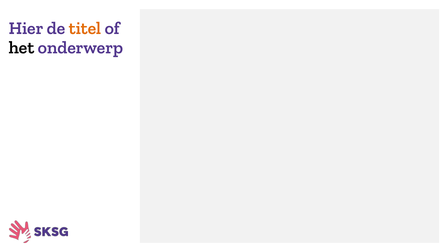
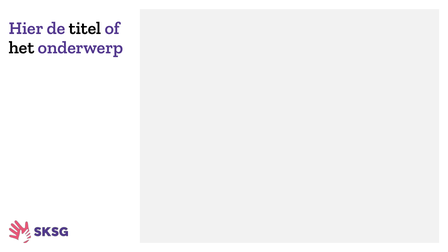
titel colour: orange -> black
